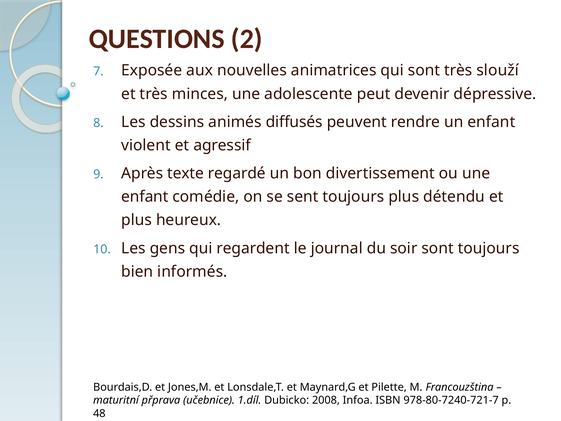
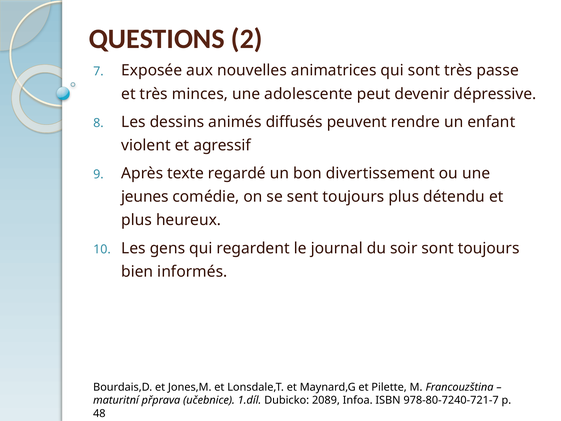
slouží: slouží -> passe
enfant at (145, 197): enfant -> jeunes
2008: 2008 -> 2089
